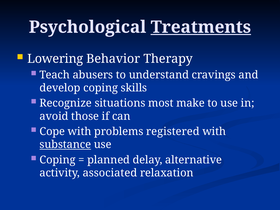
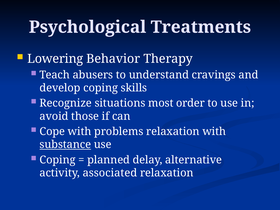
Treatments underline: present -> none
make: make -> order
problems registered: registered -> relaxation
